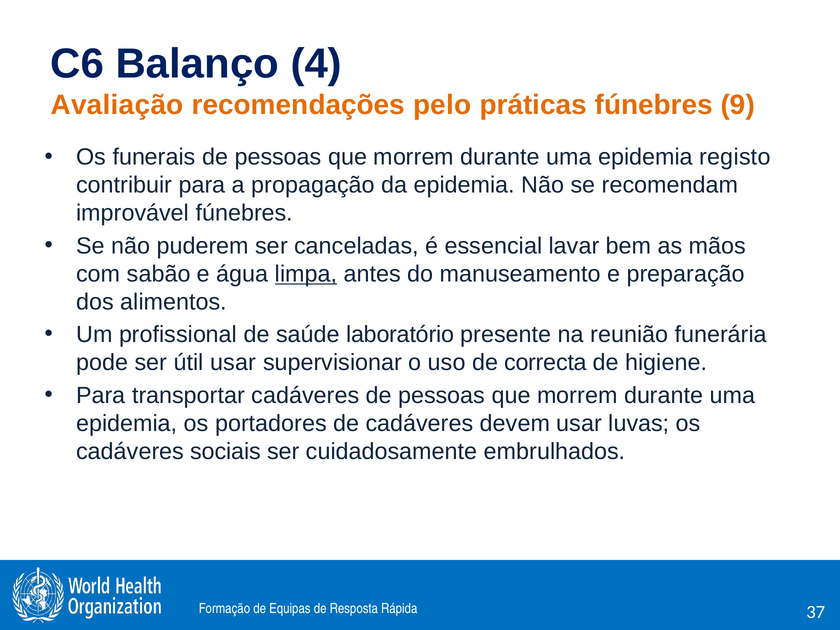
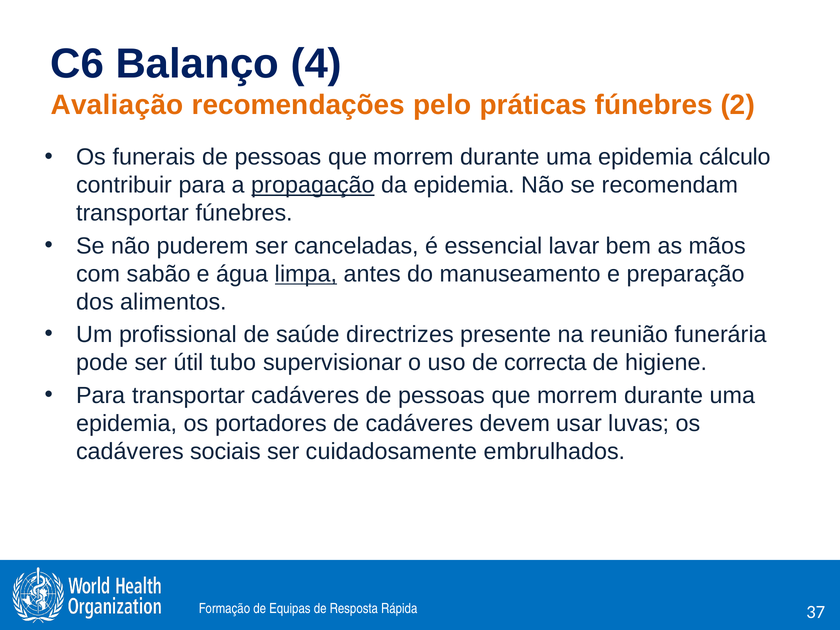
9: 9 -> 2
registo: registo -> cálculo
propagação underline: none -> present
improvável at (133, 213): improvável -> transportar
laboratório: laboratório -> directrizes
útil usar: usar -> tubo
